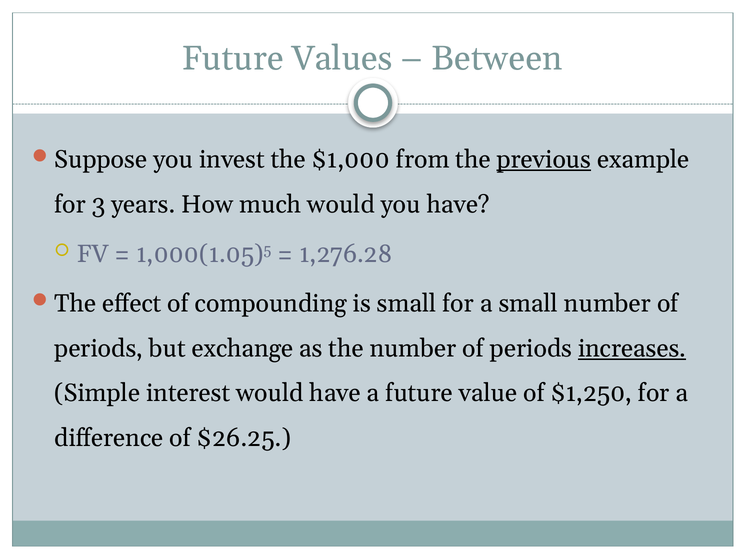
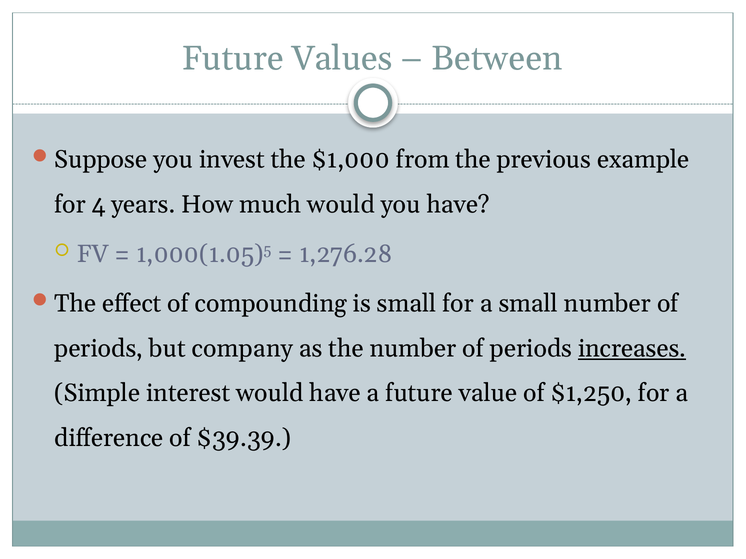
previous underline: present -> none
3: 3 -> 4
exchange: exchange -> company
$26.25: $26.25 -> $39.39
